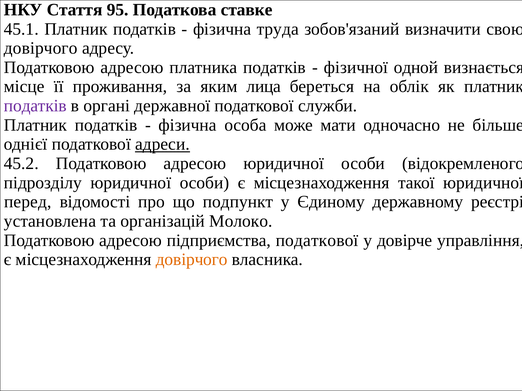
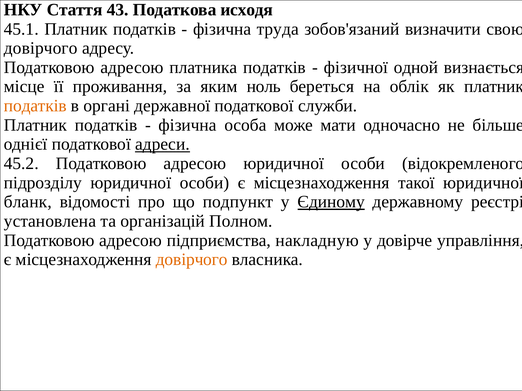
95: 95 -> 43
ставке: ставке -> исходя
лица: лица -> ноль
податків at (35, 106) colour: purple -> orange
перед: перед -> бланк
Єдиному underline: none -> present
Молоко: Молоко -> Полном
підприємства податкової: податкової -> накладную
